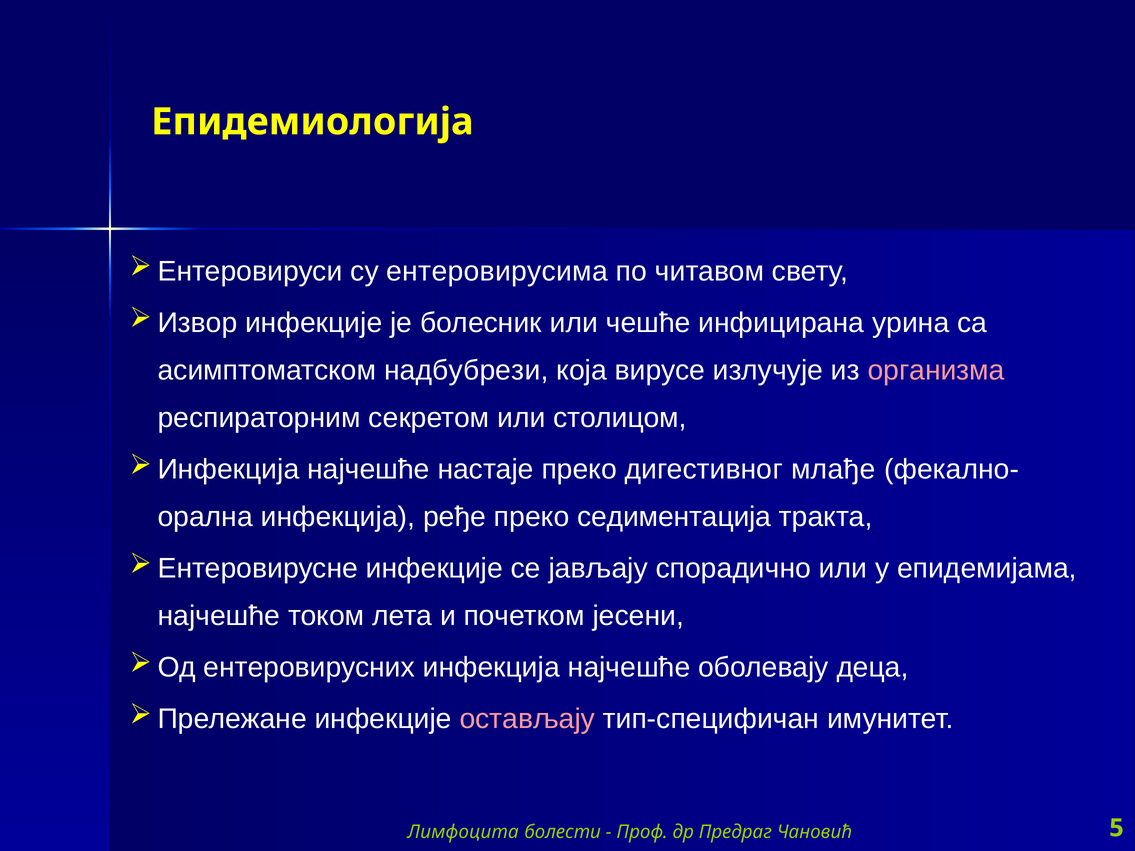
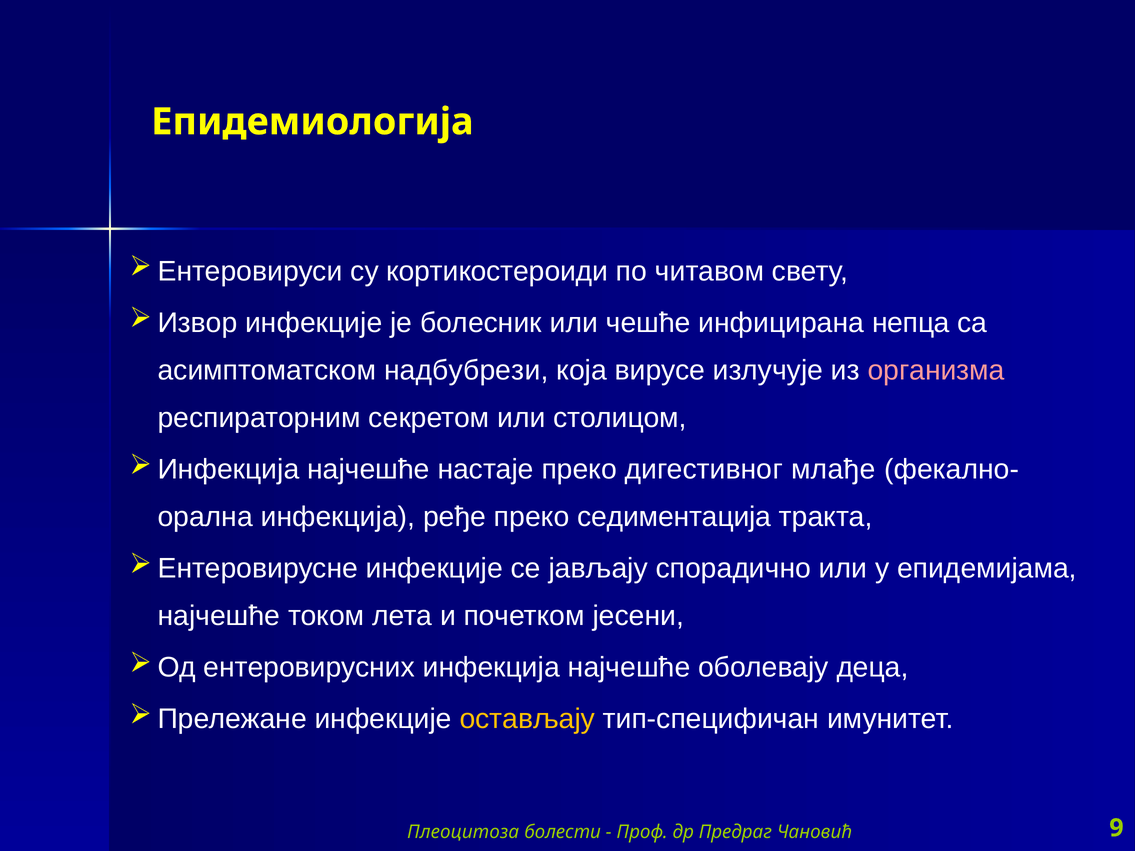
ентеровирусима: ентеровирусима -> кортикостероиди
урина: урина -> непца
остављају colour: pink -> yellow
Лимфоцита: Лимфоцита -> Плеоцитоза
5: 5 -> 9
